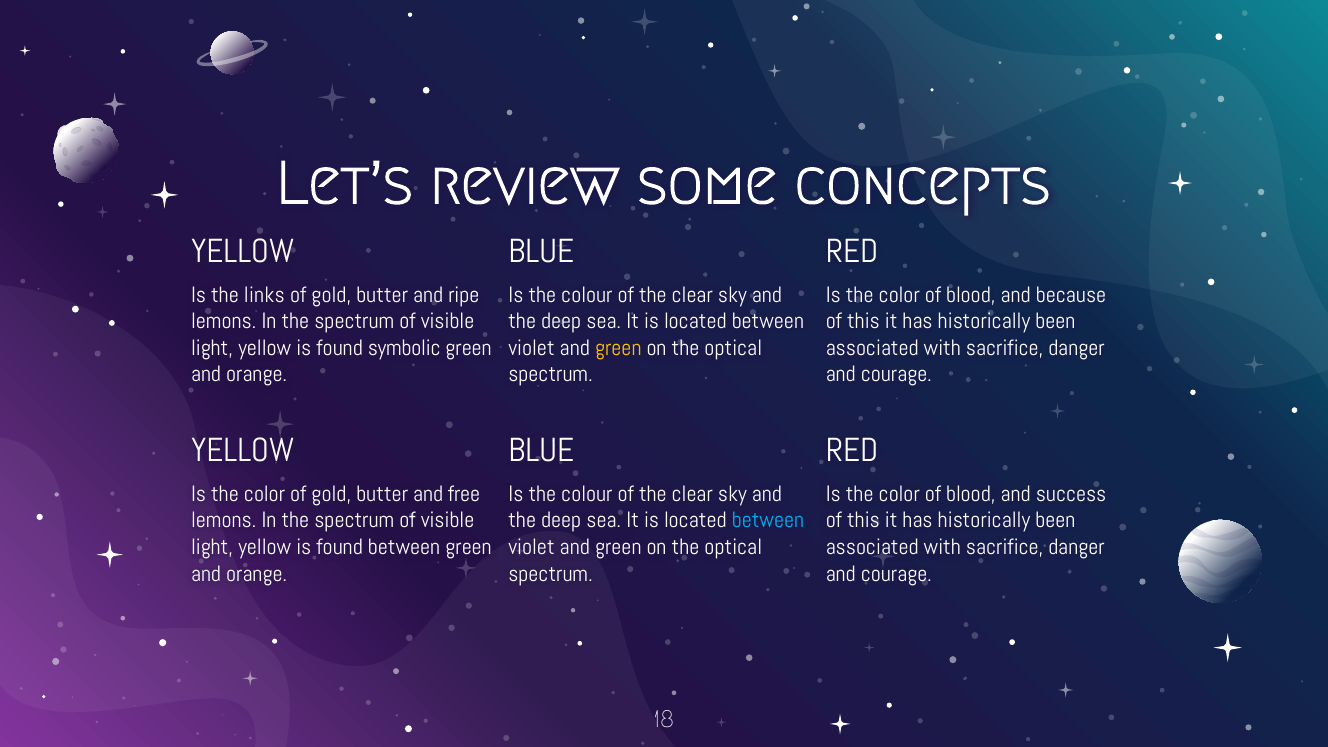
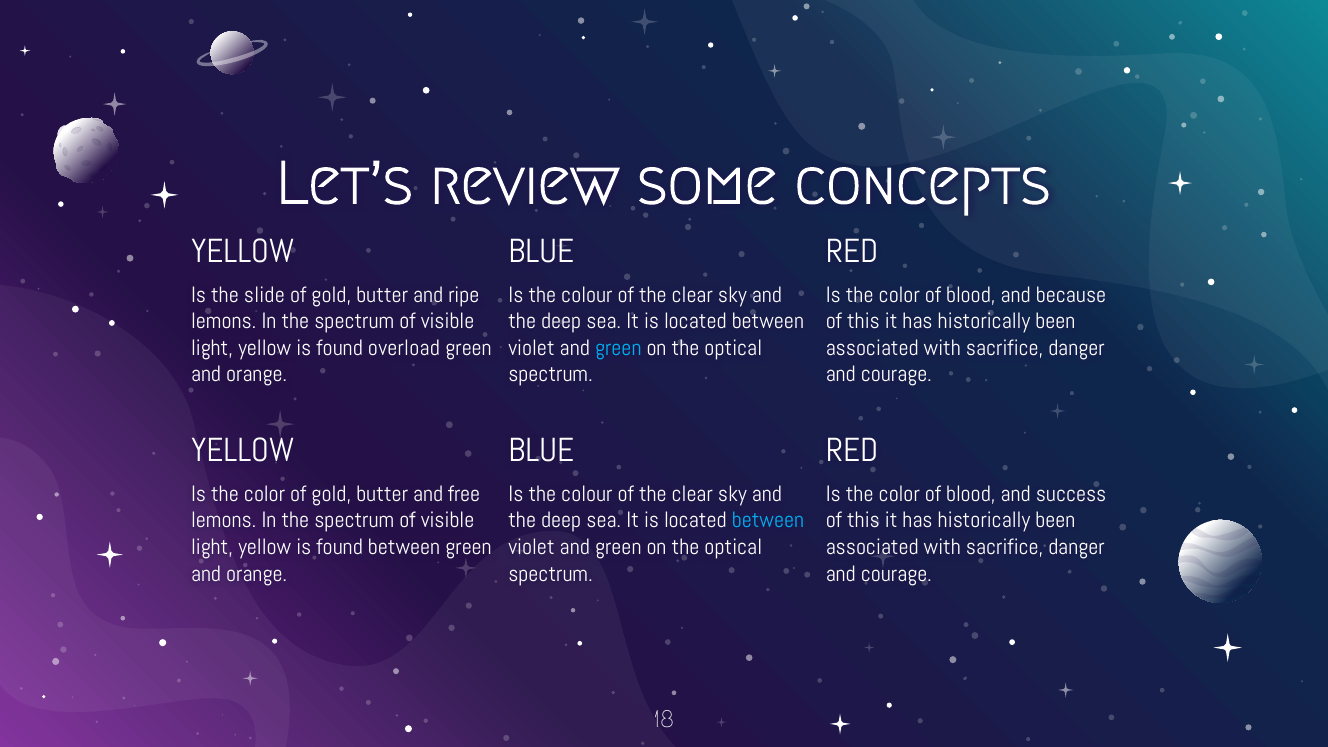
links: links -> slide
symbolic: symbolic -> overload
green at (618, 348) colour: yellow -> light blue
